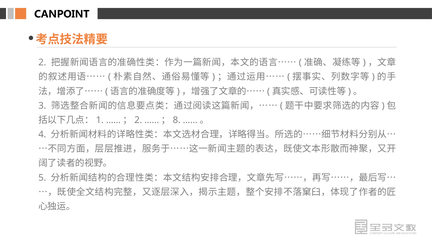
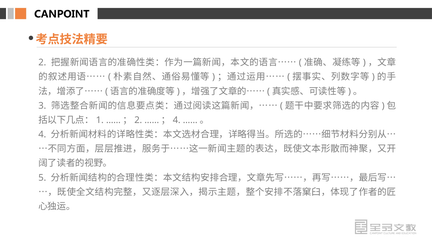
8 at (177, 120): 8 -> 4
